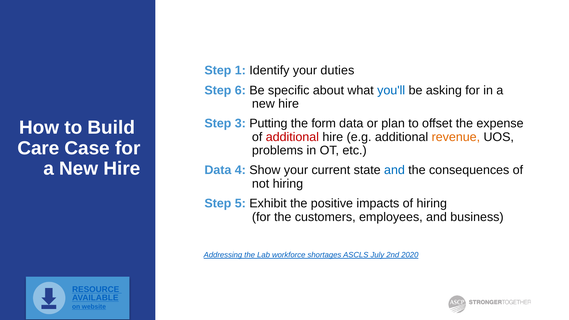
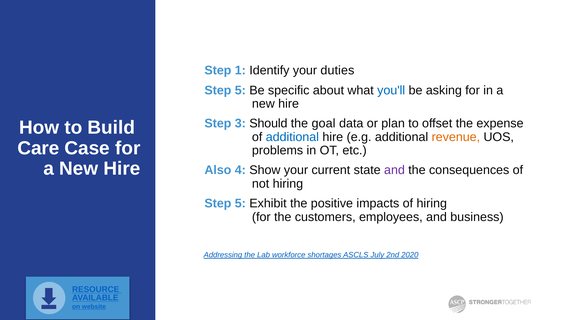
6 at (240, 90): 6 -> 5
Putting: Putting -> Should
form: form -> goal
additional at (292, 137) colour: red -> blue
Data at (218, 170): Data -> Also
and at (394, 170) colour: blue -> purple
